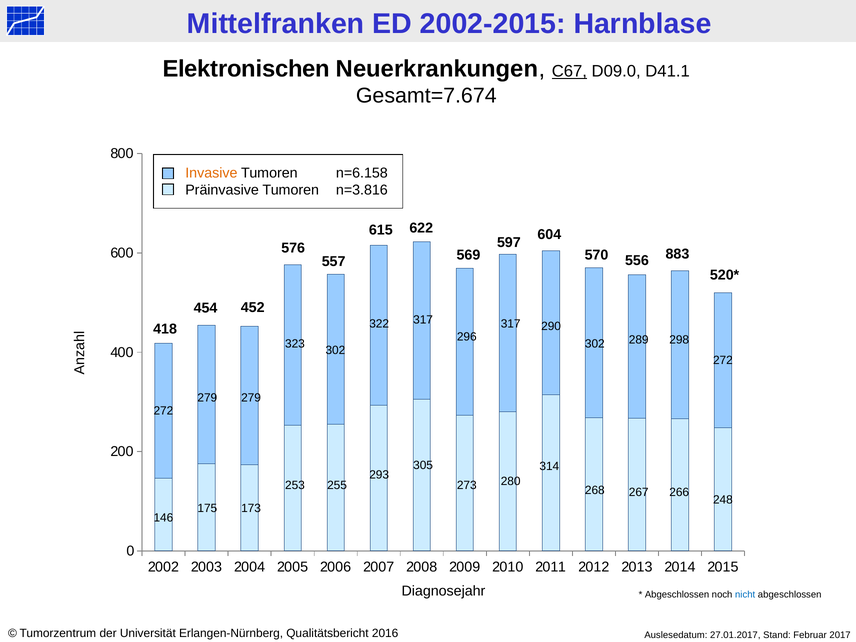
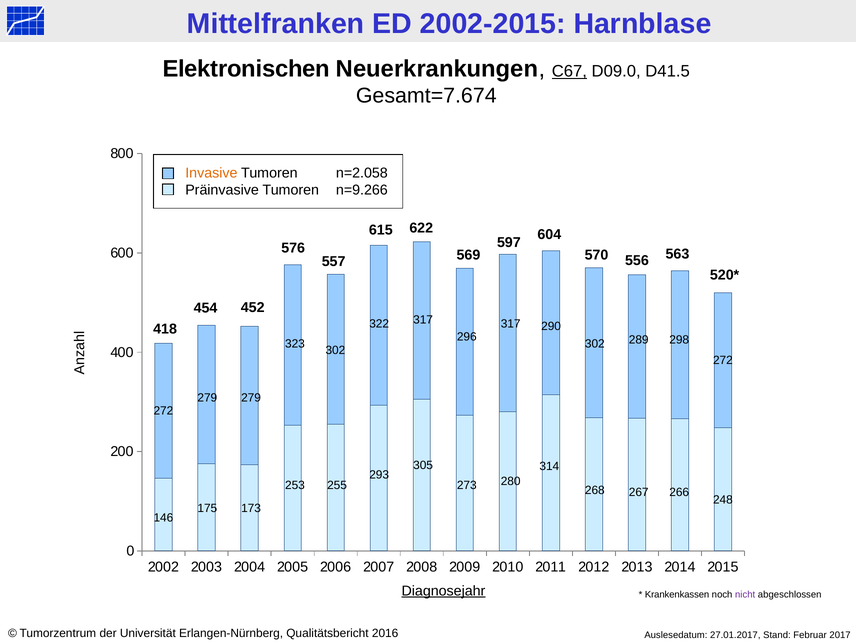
D41.1: D41.1 -> D41.5
n=6.158: n=6.158 -> n=2.058
n=3.816: n=3.816 -> n=9.266
883: 883 -> 563
Diagnosejahr underline: none -> present
Abgeschlossen at (677, 594): Abgeschlossen -> Krankenkassen
nicht colour: blue -> purple
